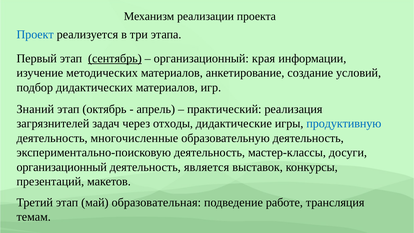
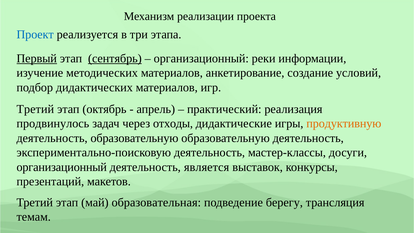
Первый underline: none -> present
края: края -> реки
Знаний at (35, 109): Знаний -> Третий
загрязнителей: загрязнителей -> продвинулось
продуктивную colour: blue -> orange
деятельность многочисленные: многочисленные -> образовательную
работе: работе -> берегу
